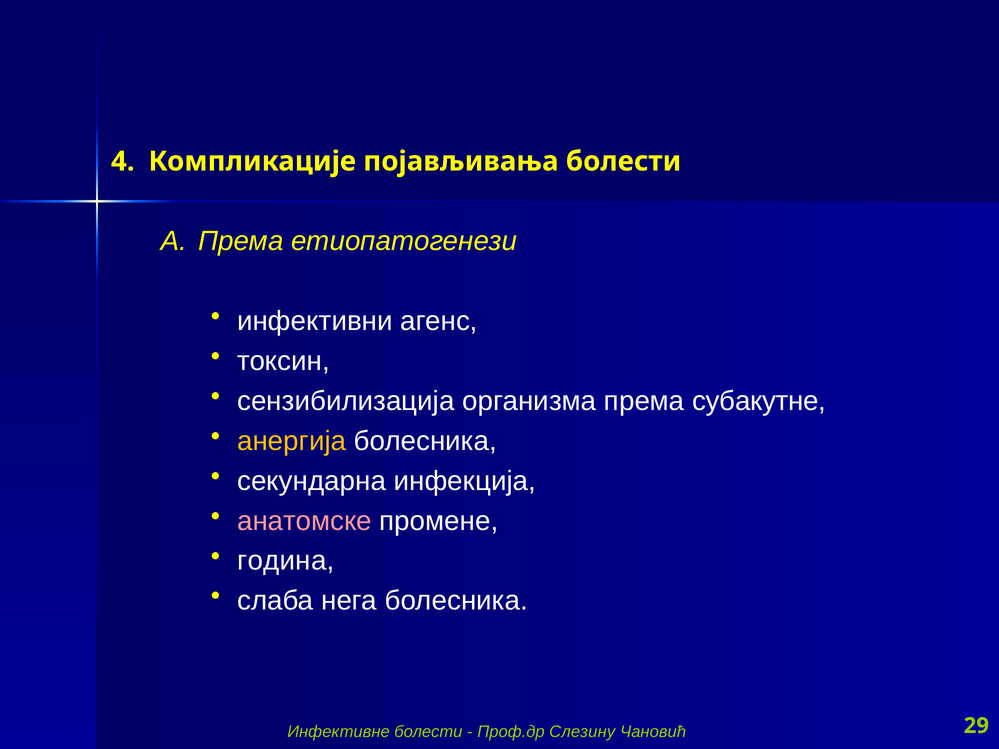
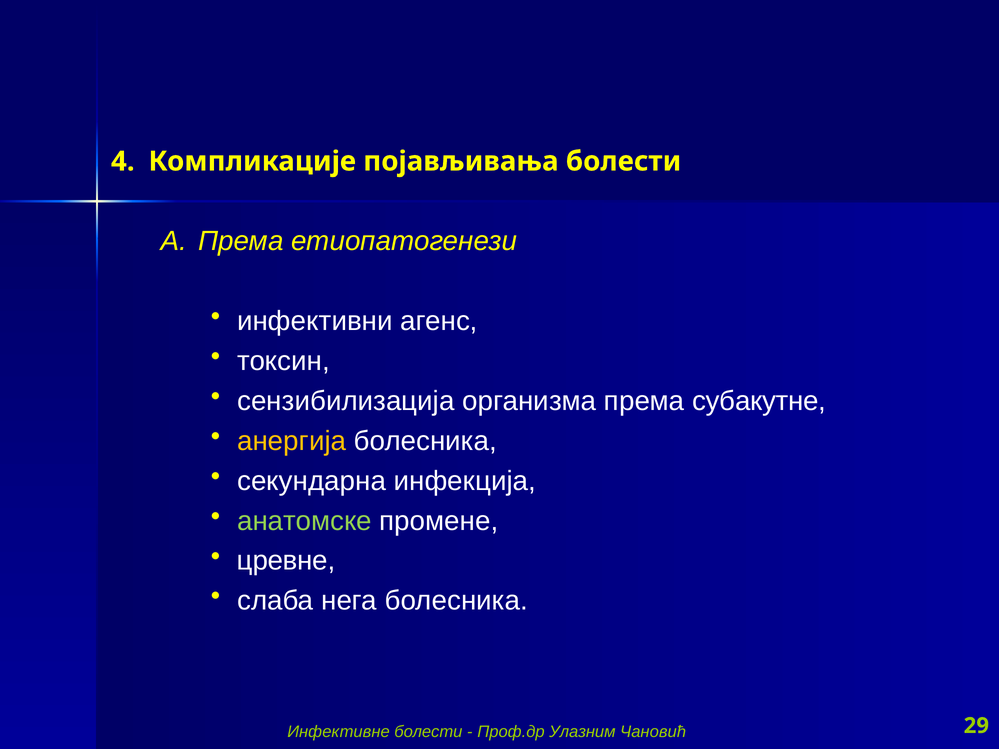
анатомске colour: pink -> light green
година: година -> цревне
Слезину: Слезину -> Улазним
